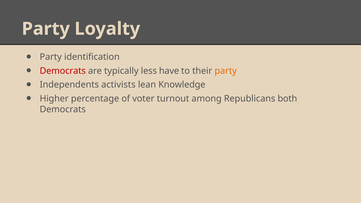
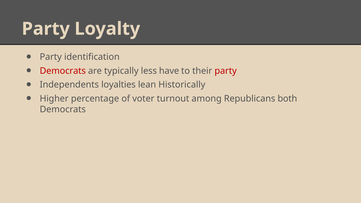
party at (226, 71) colour: orange -> red
activists: activists -> loyalties
Knowledge: Knowledge -> Historically
